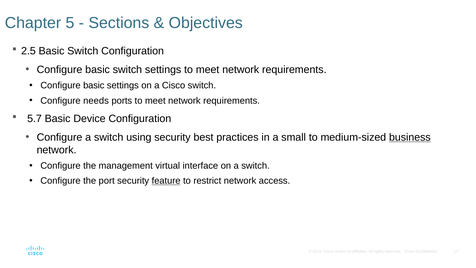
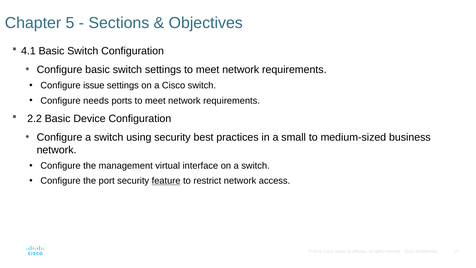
2.5: 2.5 -> 4.1
basic at (94, 85): basic -> issue
5.7: 5.7 -> 2.2
business underline: present -> none
